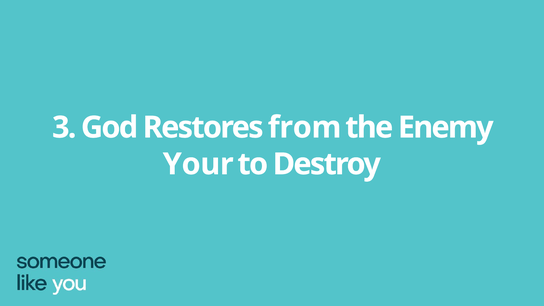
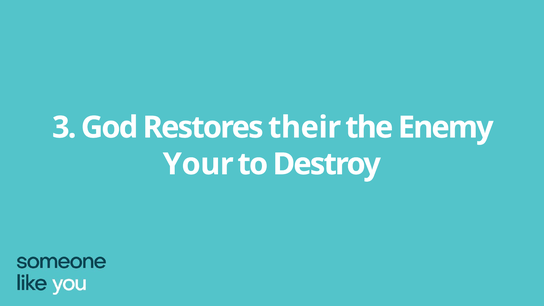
from: from -> their
